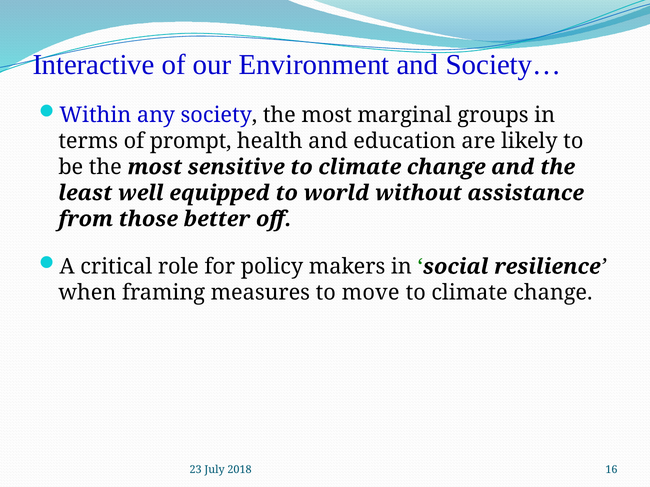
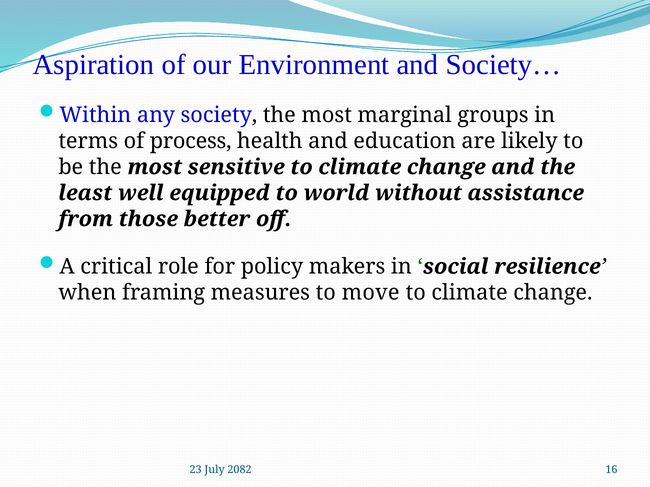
Interactive: Interactive -> Aspiration
prompt: prompt -> process
2018: 2018 -> 2082
